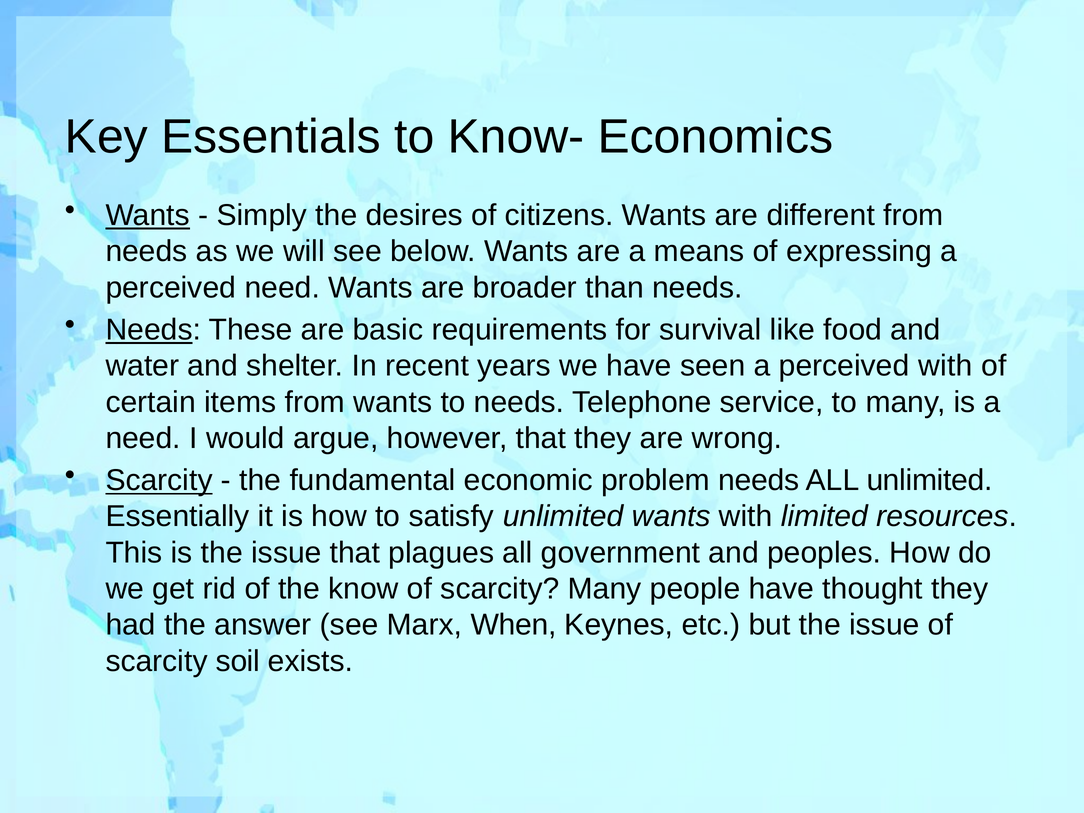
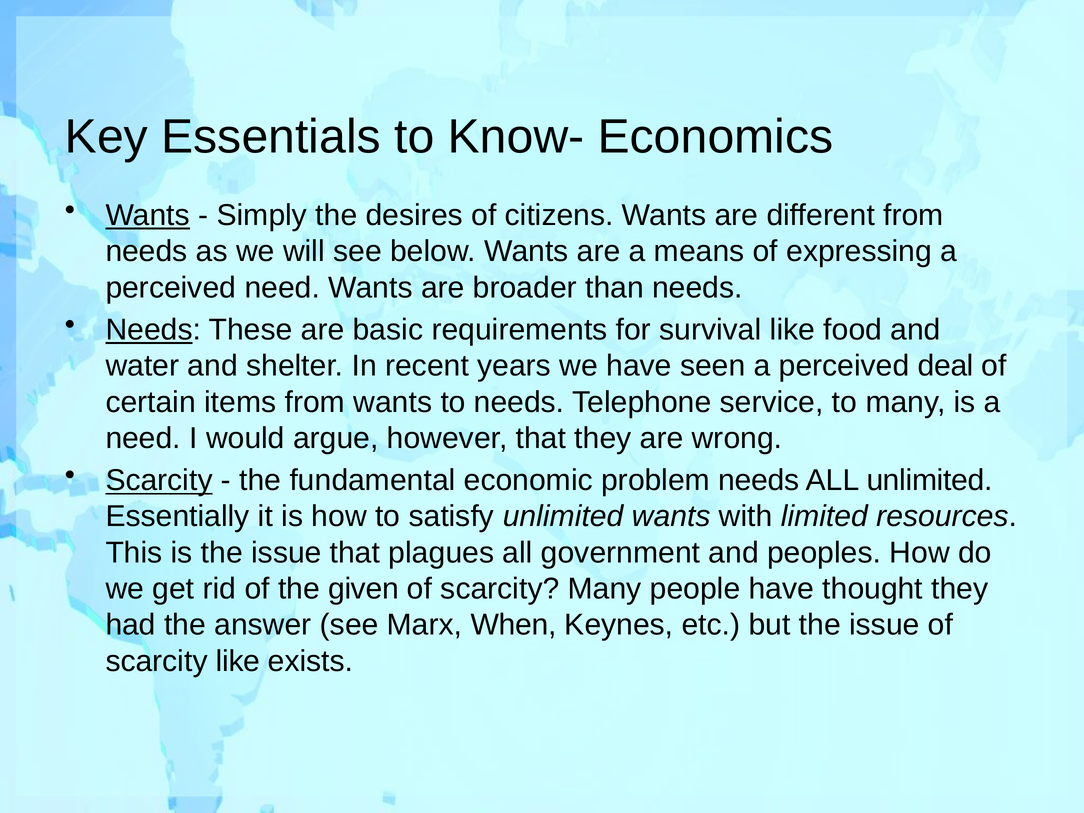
perceived with: with -> deal
know: know -> given
scarcity soil: soil -> like
